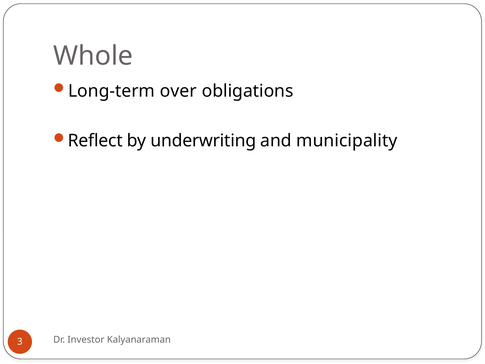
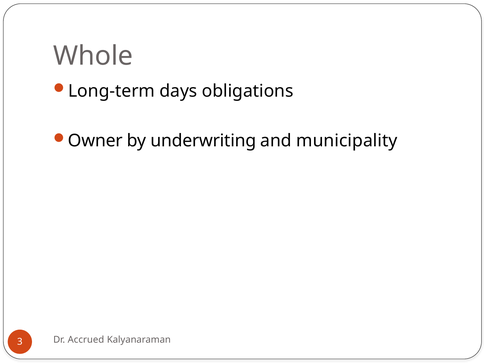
over: over -> days
Reflect: Reflect -> Owner
Investor: Investor -> Accrued
